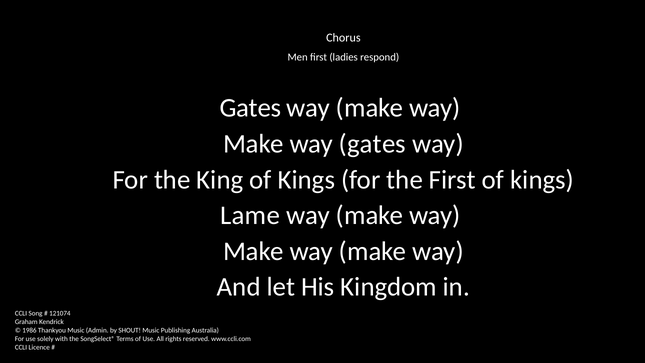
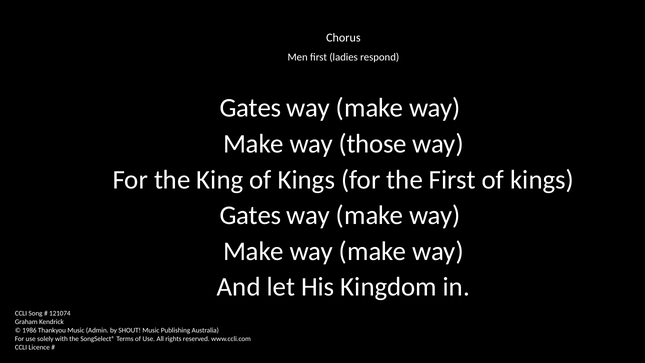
way gates: gates -> those
Lame at (250, 215): Lame -> Gates
